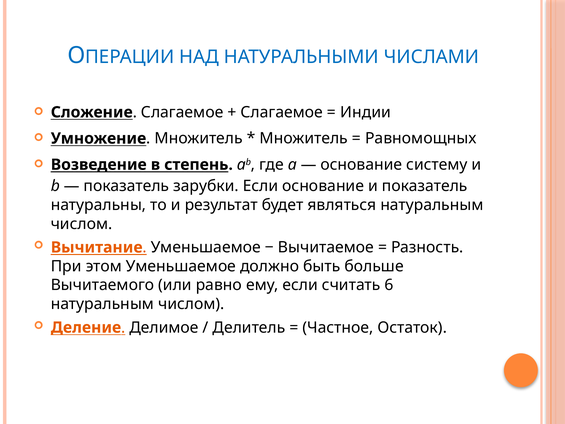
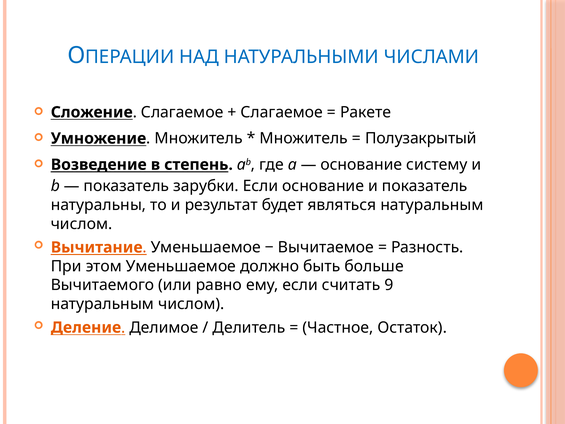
Индии: Индии -> Ракете
Равномощных: Равномощных -> Полузакрытый
6: 6 -> 9
